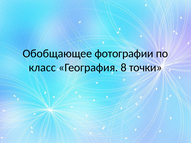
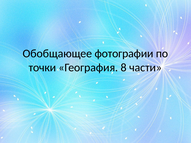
класс: класс -> точки
точки: точки -> части
